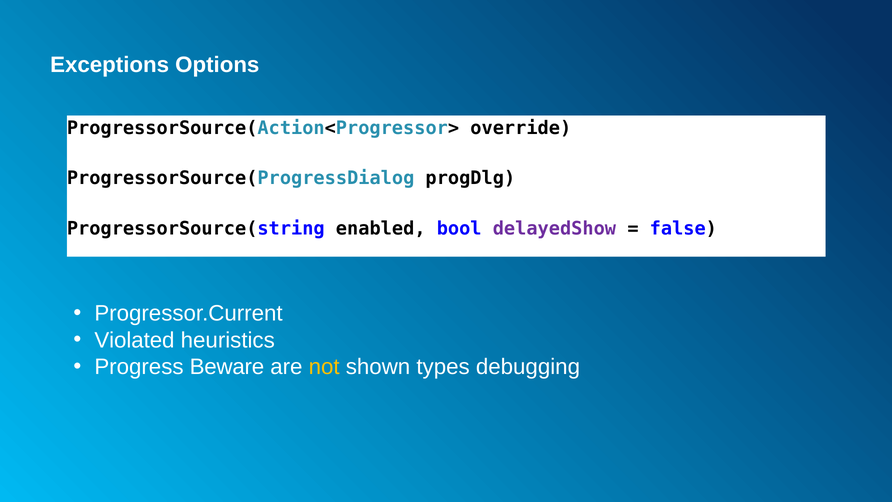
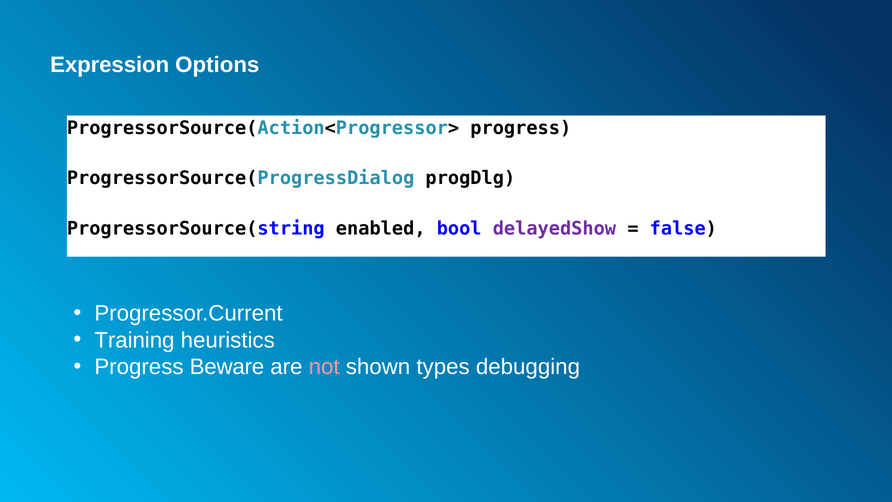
Exceptions: Exceptions -> Expression
ProgressorSource(Action<Progressor> override: override -> progress
Violated: Violated -> Training
not colour: yellow -> pink
